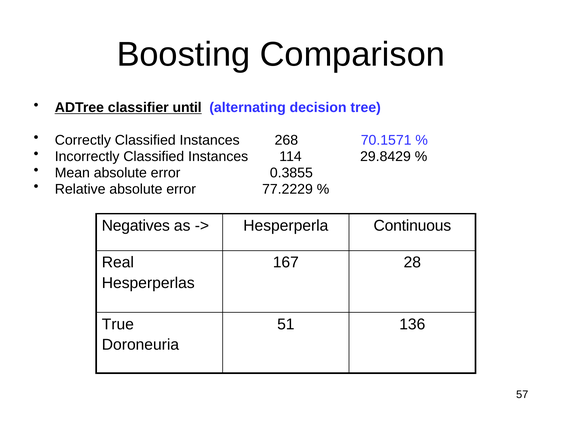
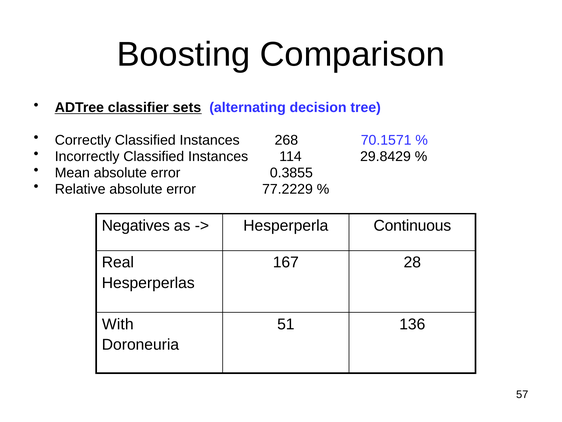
until: until -> sets
True: True -> With
